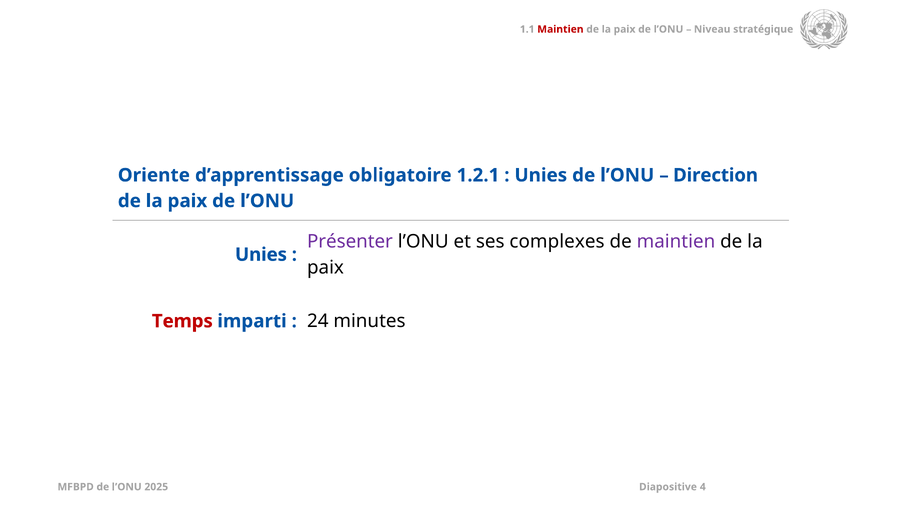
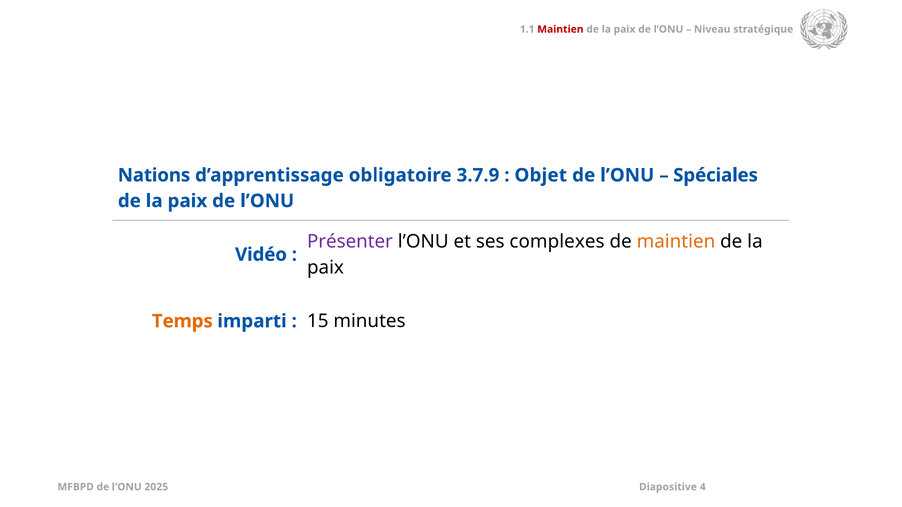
Oriente: Oriente -> Nations
1.2.1: 1.2.1 -> 3.7.9
Unies at (541, 175): Unies -> Objet
Direction: Direction -> Spéciales
maintien at (676, 242) colour: purple -> orange
Unies at (261, 255): Unies -> Vidéo
Temps colour: red -> orange
24: 24 -> 15
